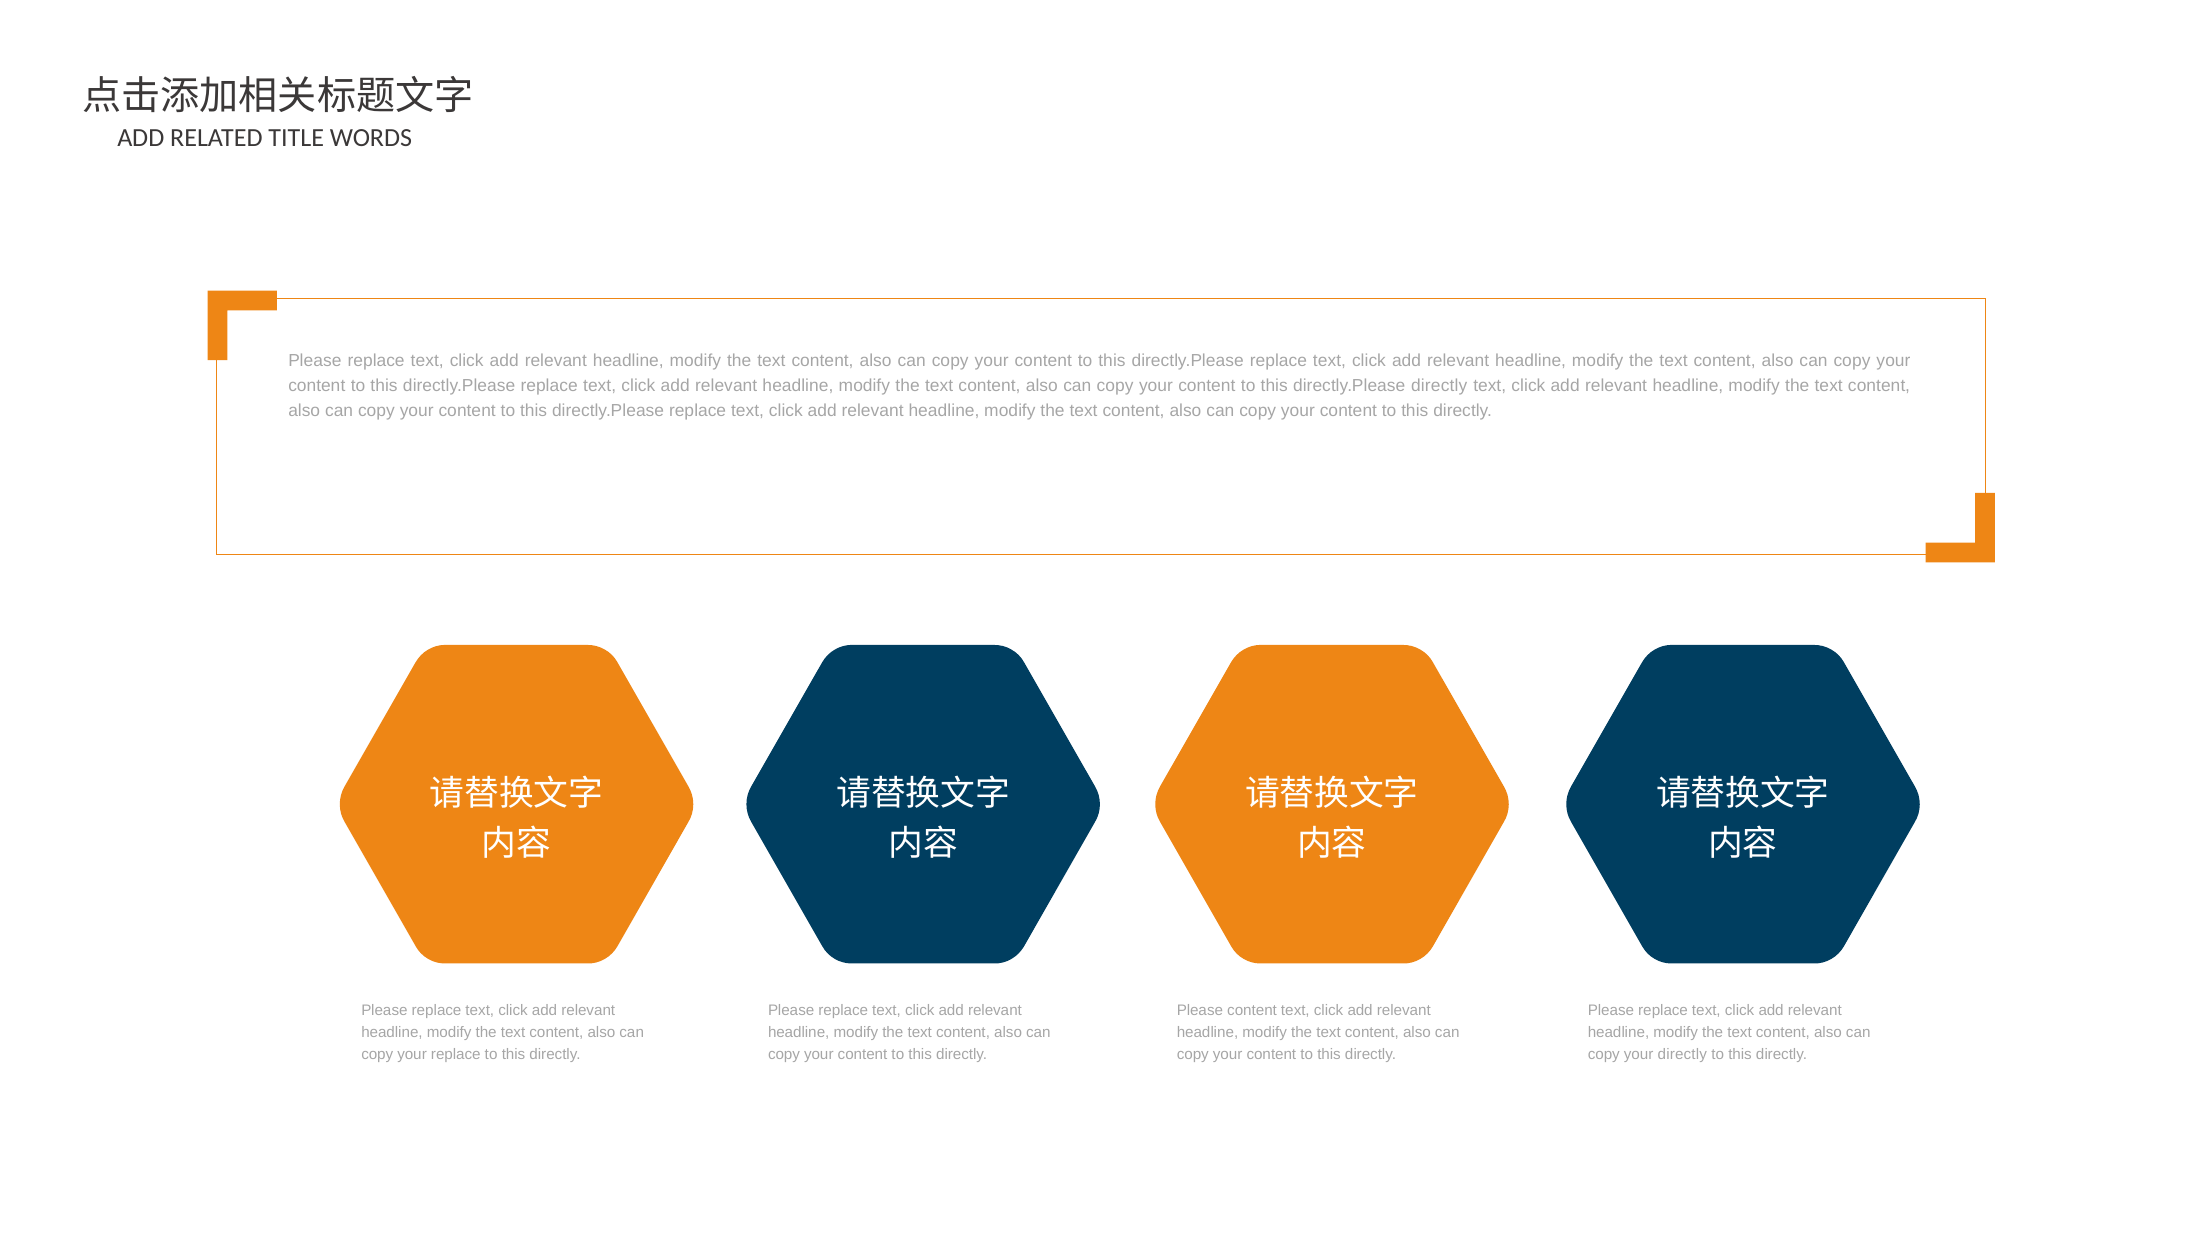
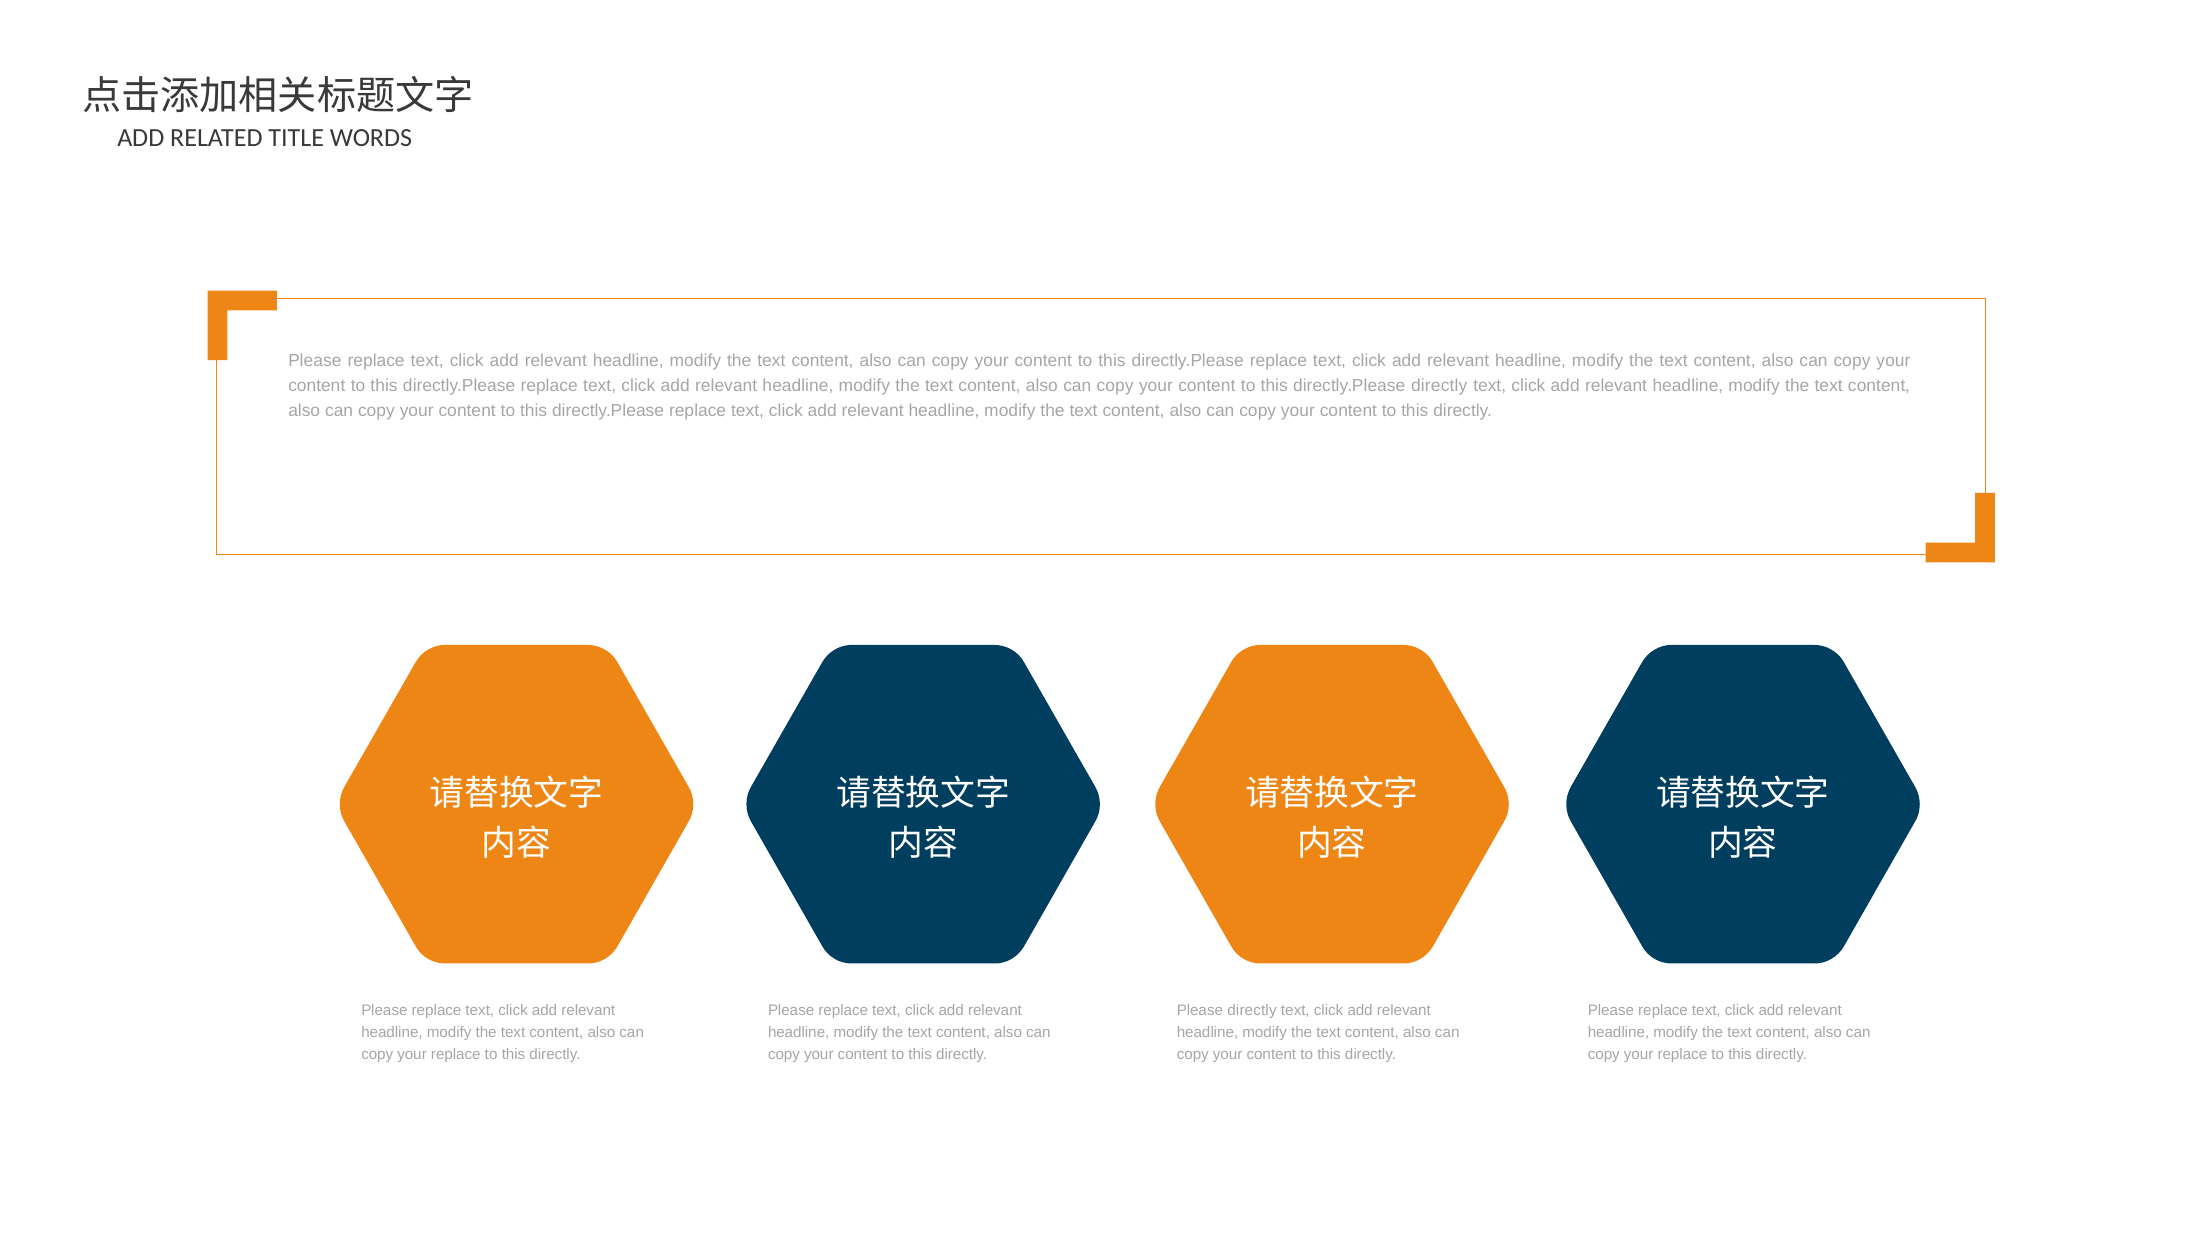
Please content: content -> directly
directly at (1682, 1054): directly -> replace
